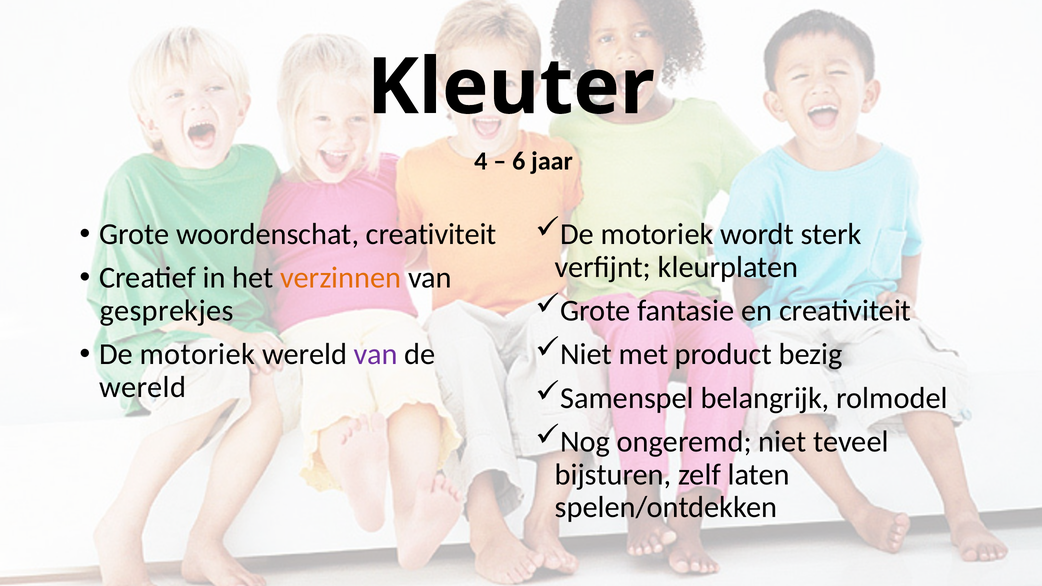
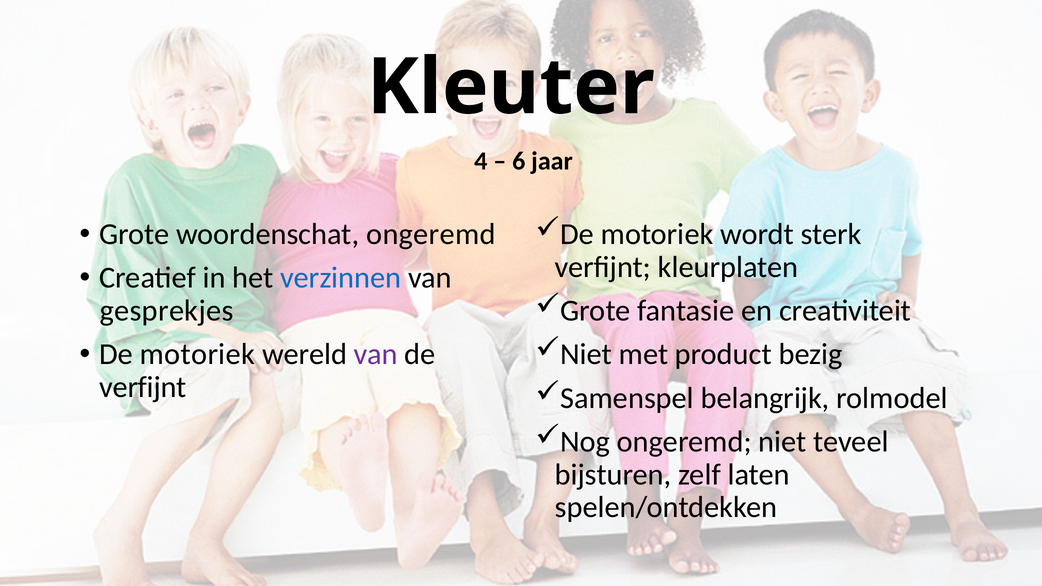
woordenschat creativiteit: creativiteit -> ongeremd
verzinnen colour: orange -> blue
wereld at (143, 387): wereld -> verfijnt
